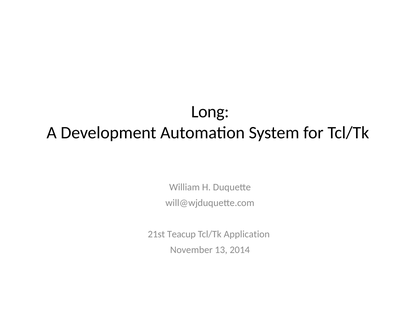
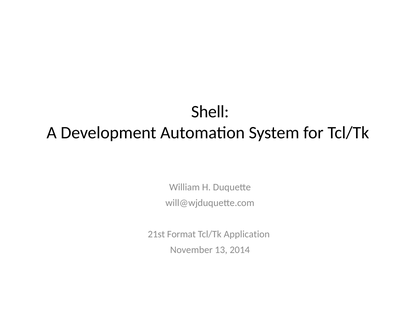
Long: Long -> Shell
Teacup: Teacup -> Format
